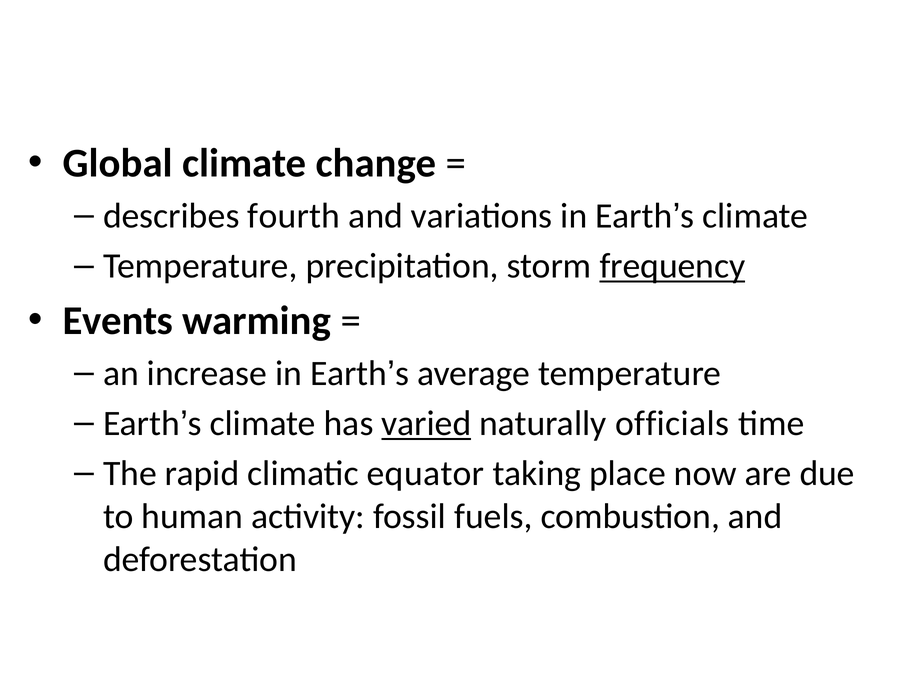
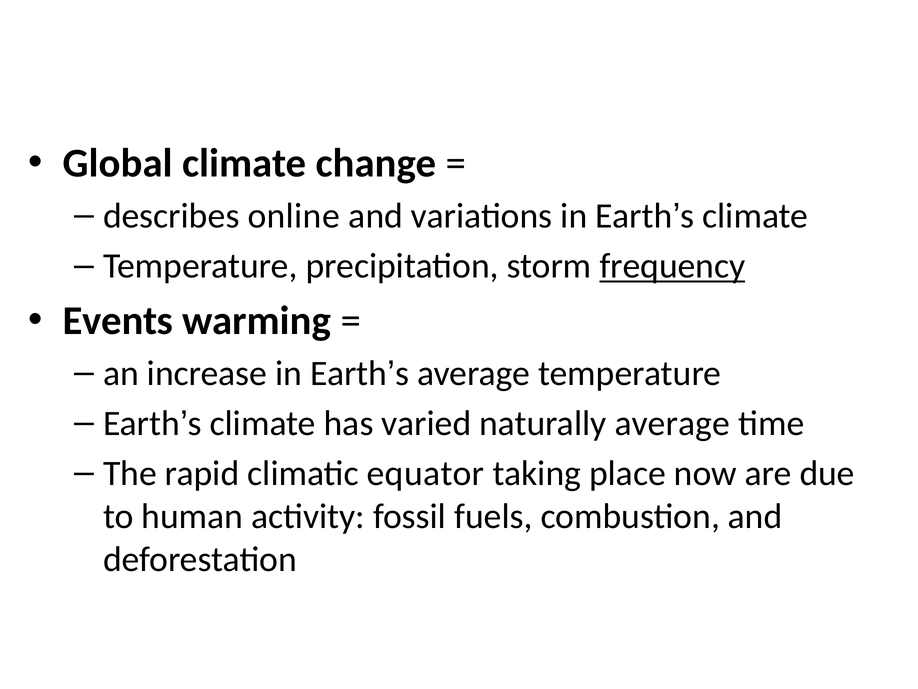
fourth: fourth -> online
varied underline: present -> none
naturally officials: officials -> average
